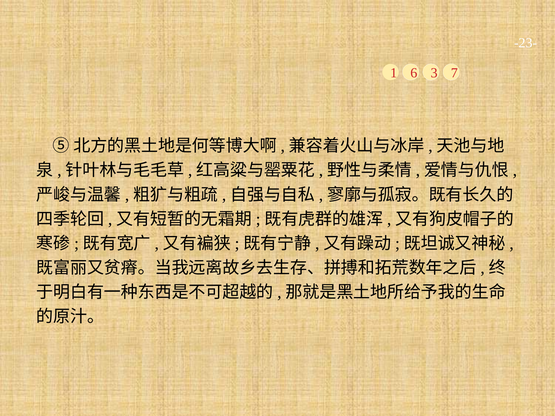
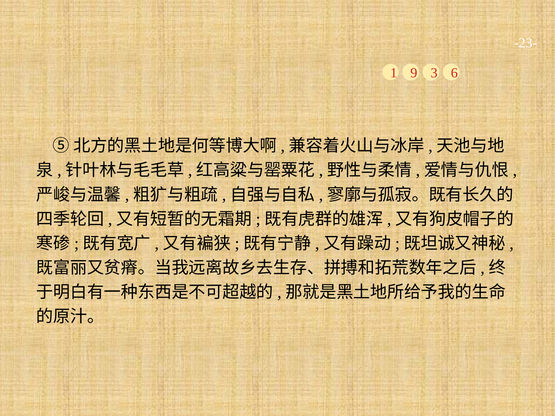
6: 6 -> 9
7: 7 -> 6
